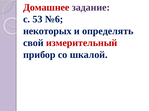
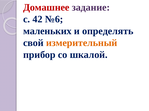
53: 53 -> 42
некоторых: некоторых -> маленьких
измерительный colour: red -> orange
